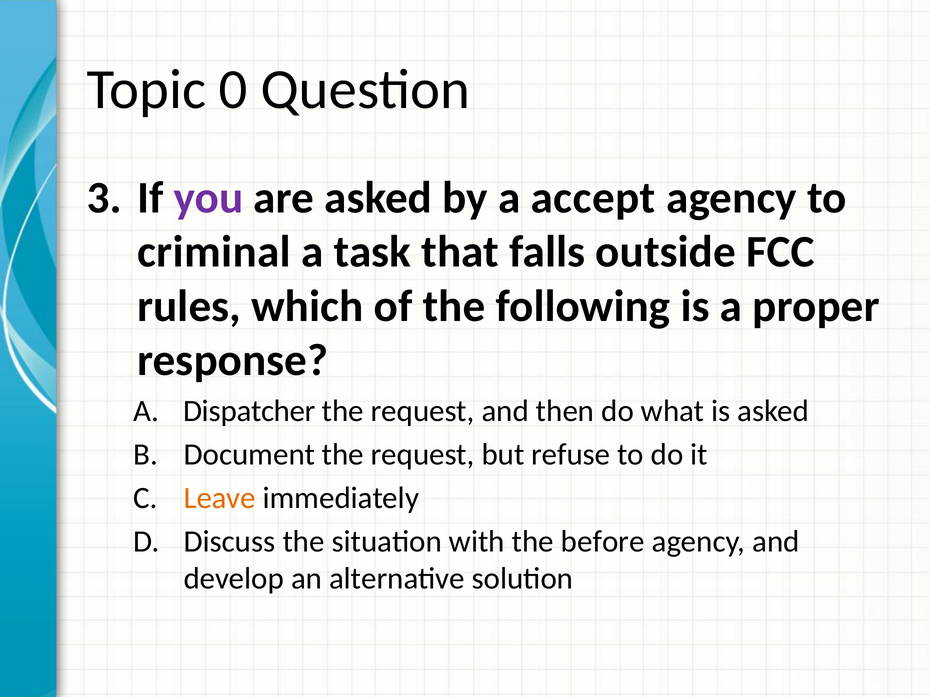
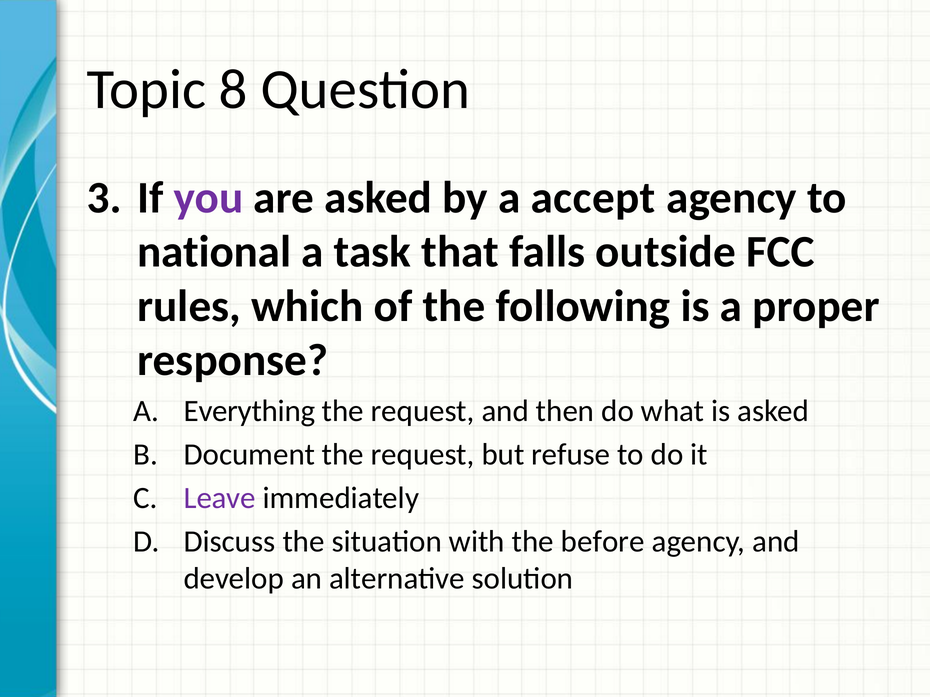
0: 0 -> 8
criminal: criminal -> national
Dispatcher: Dispatcher -> Everything
Leave colour: orange -> purple
